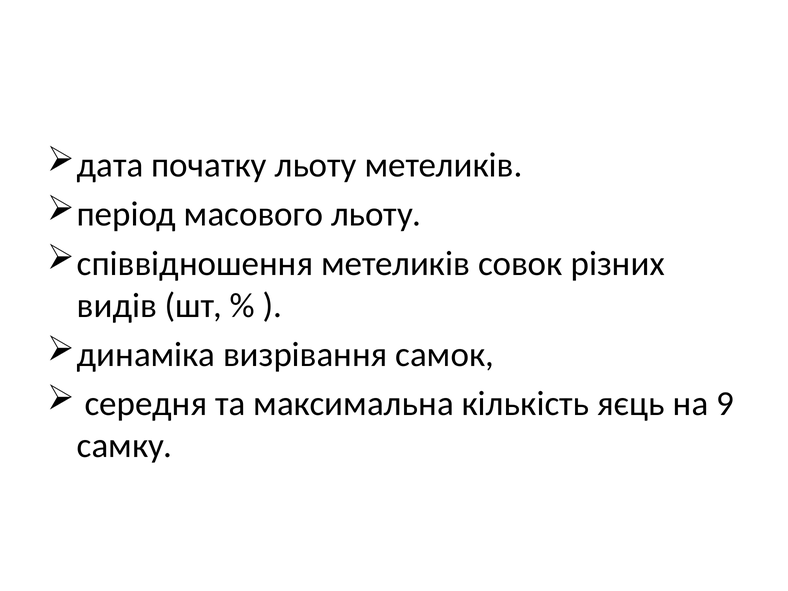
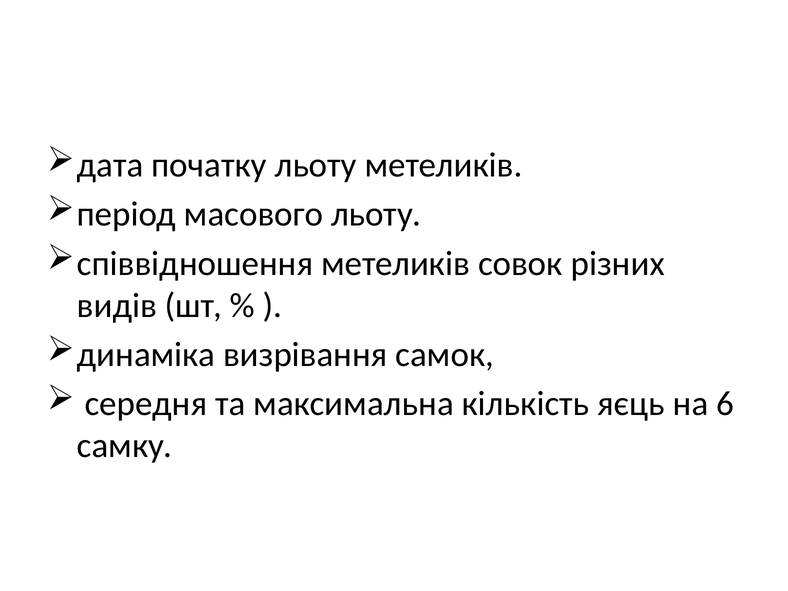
9: 9 -> 6
